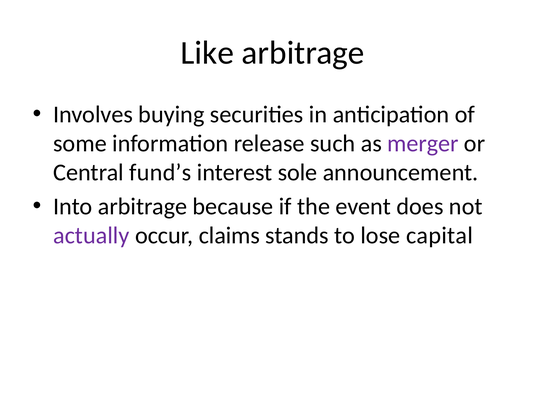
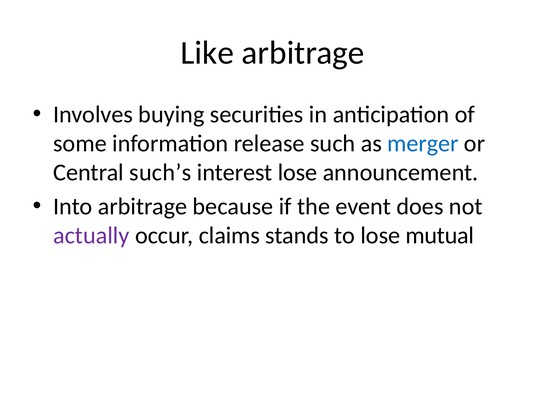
merger colour: purple -> blue
fund’s: fund’s -> such’s
interest sole: sole -> lose
capital: capital -> mutual
